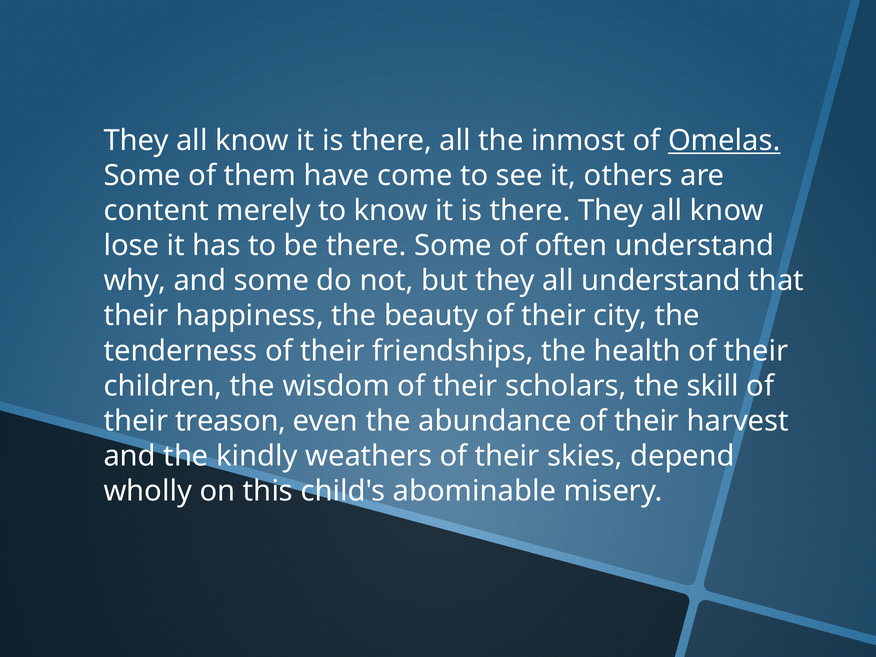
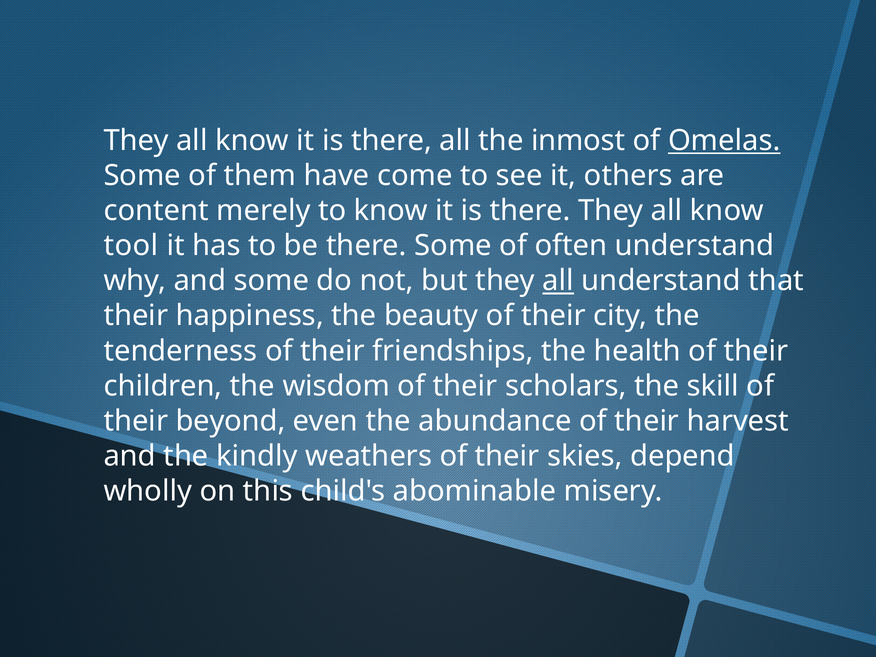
lose: lose -> tool
all at (558, 281) underline: none -> present
treason: treason -> beyond
